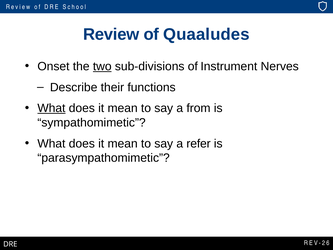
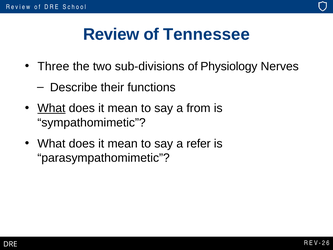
Quaaludes: Quaaludes -> Tennessee
Onset: Onset -> Three
two underline: present -> none
Instrument: Instrument -> Physiology
